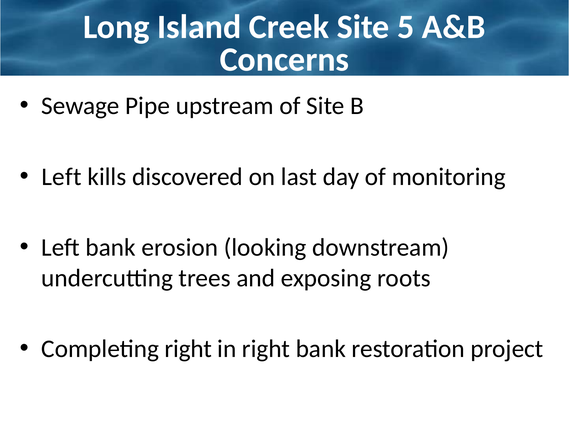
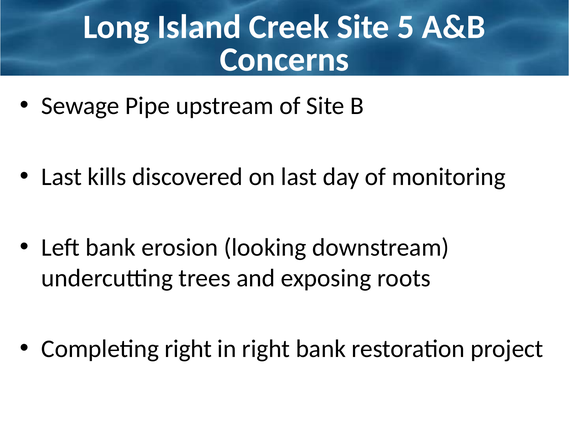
Left at (61, 177): Left -> Last
